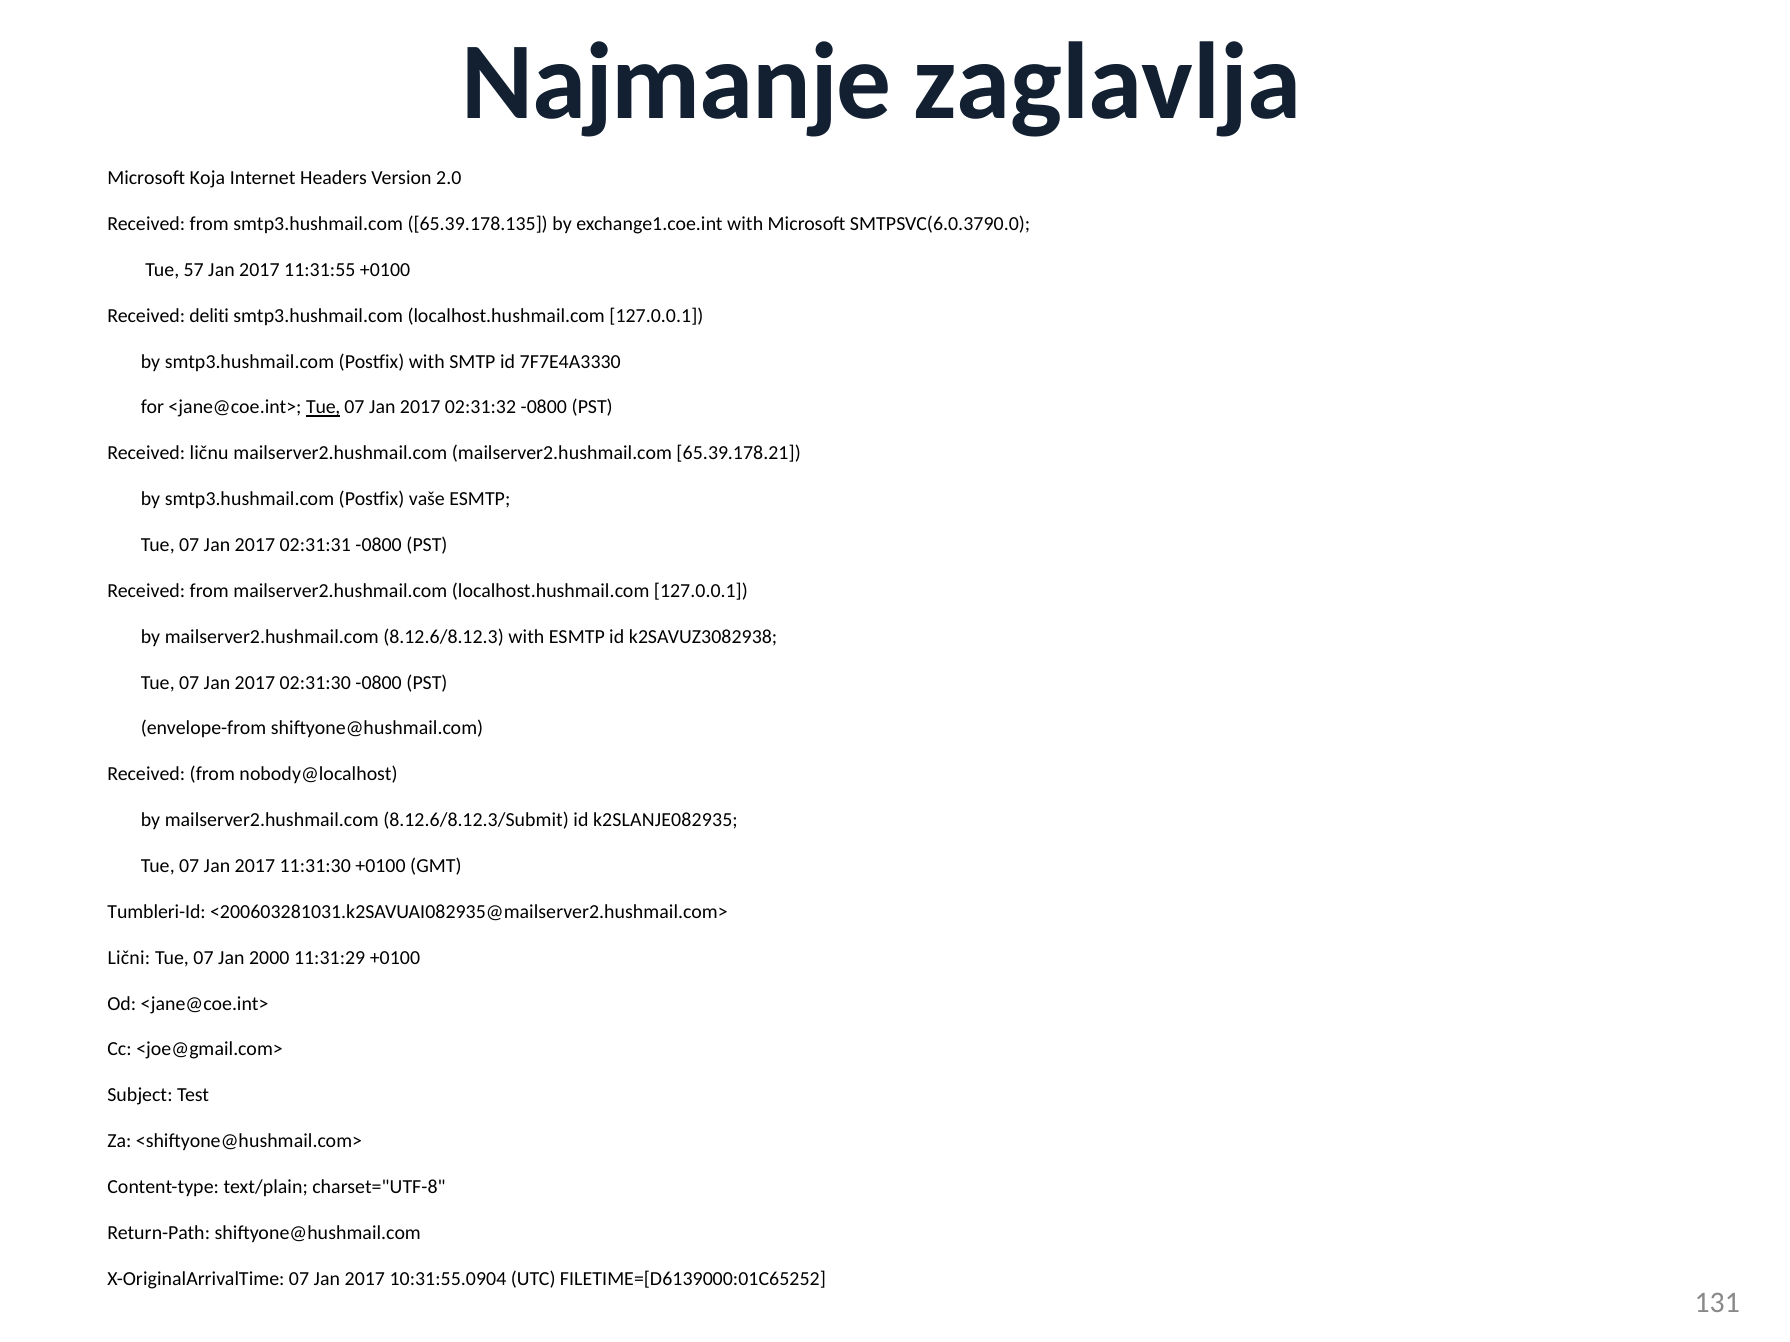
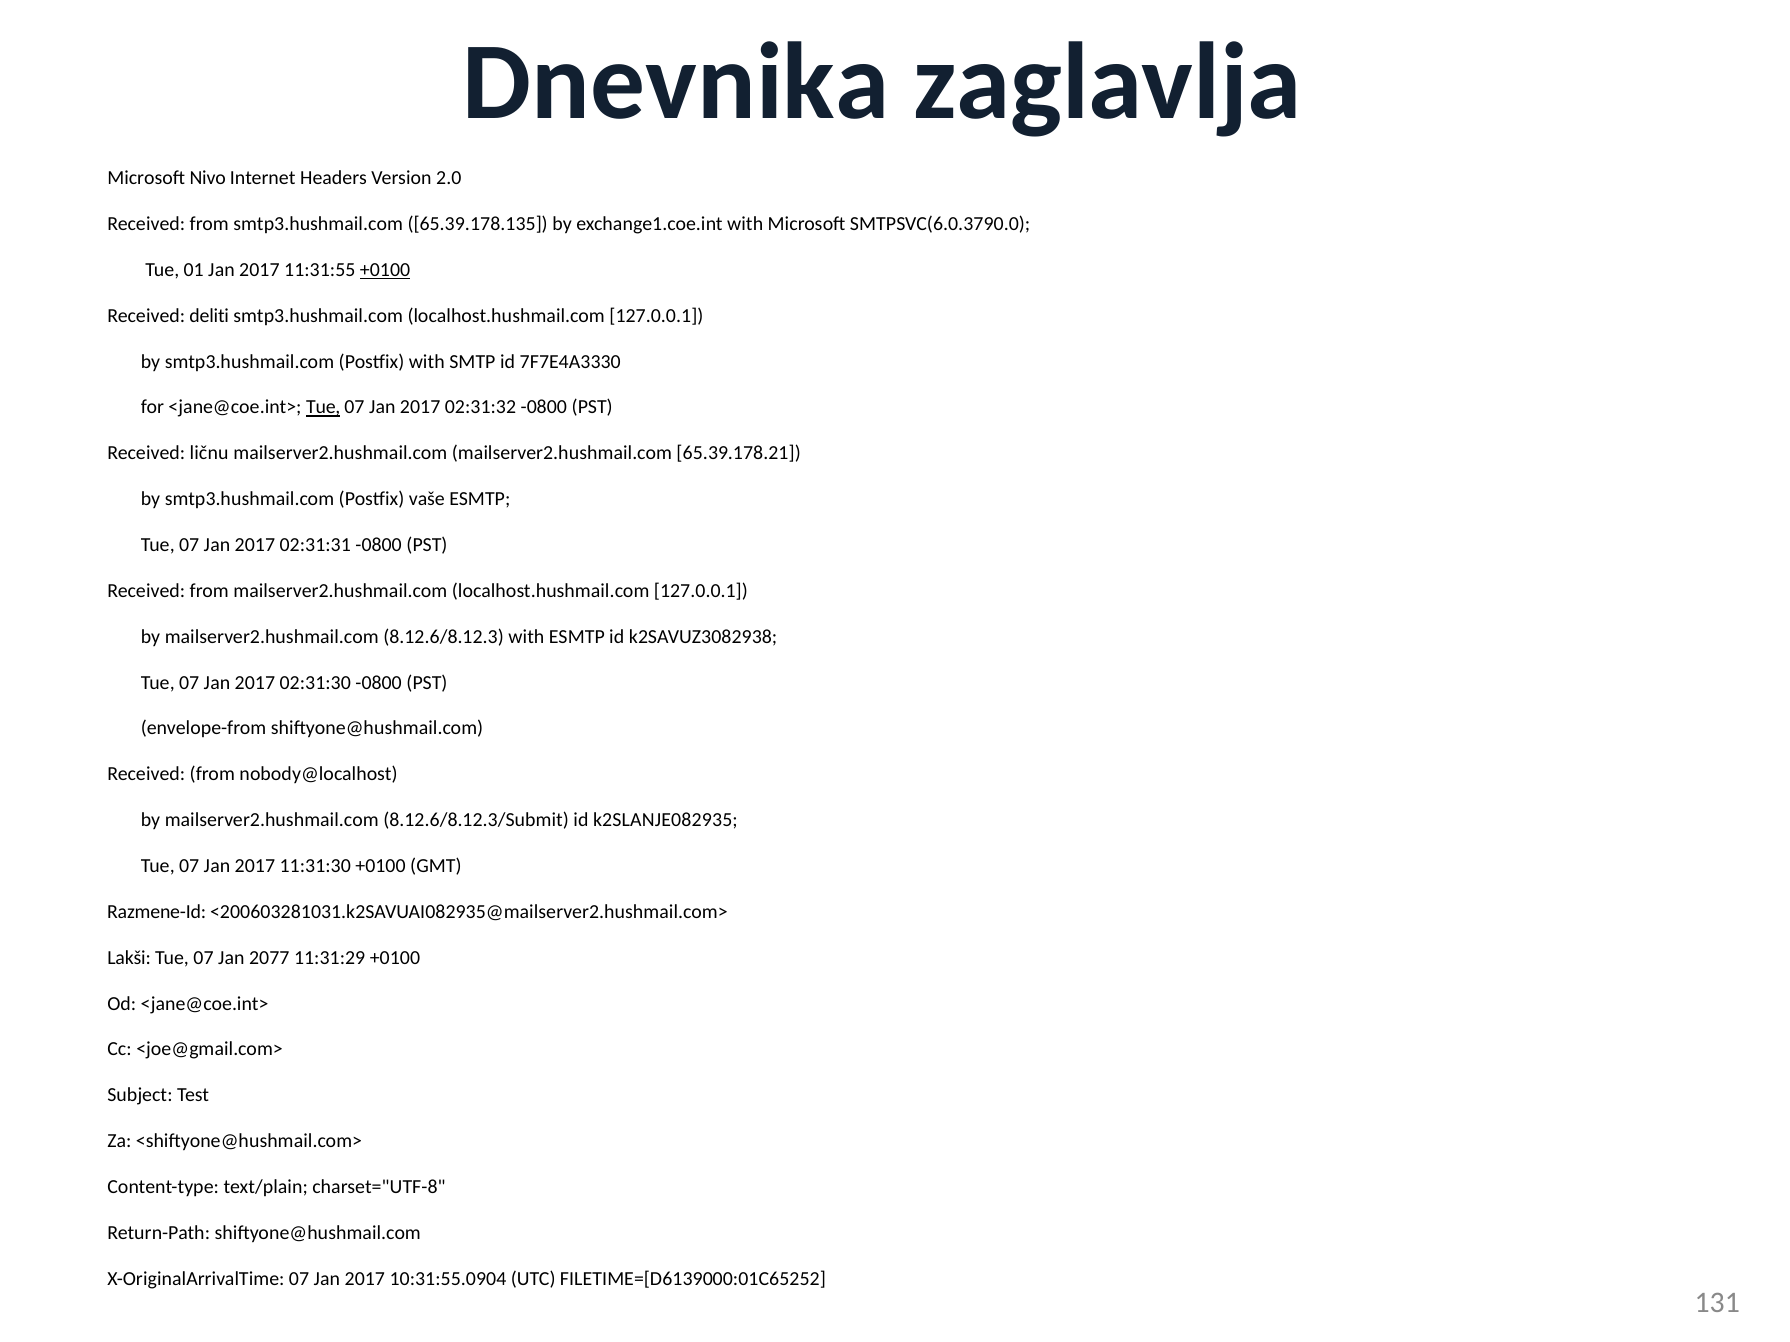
Najmanje: Najmanje -> Dnevnika
Koja: Koja -> Nivo
57: 57 -> 01
+0100 at (385, 270) underline: none -> present
Tumbleri-Id: Tumbleri-Id -> Razmene-Id
Lični: Lični -> Lakši
2000: 2000 -> 2077
